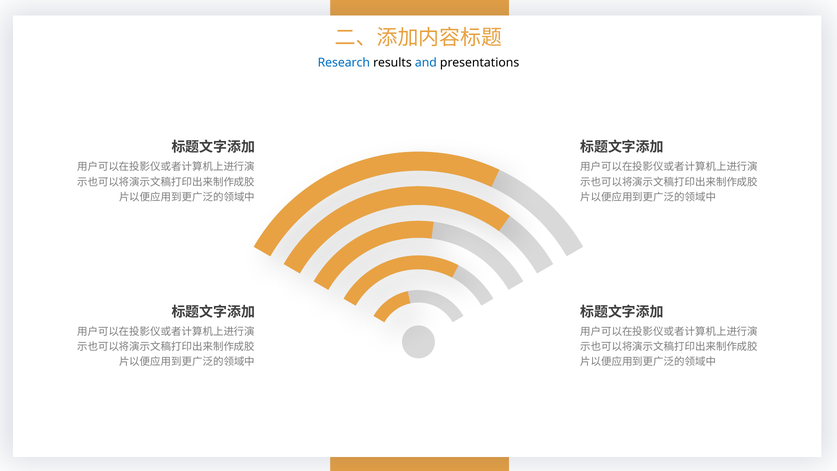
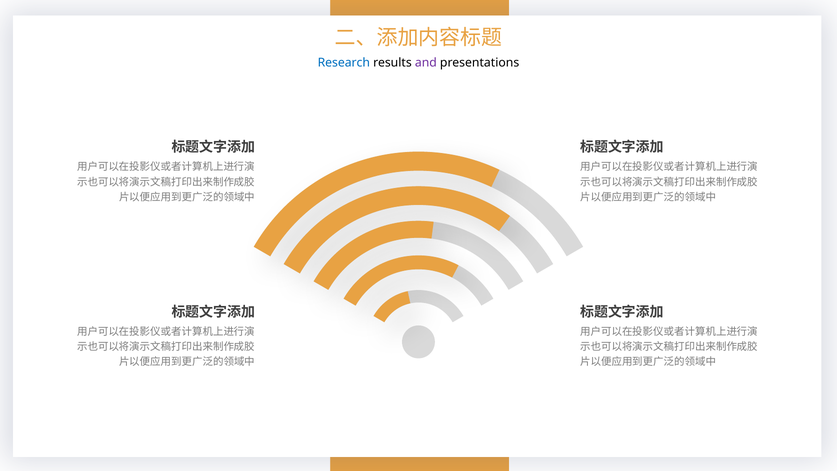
and colour: blue -> purple
